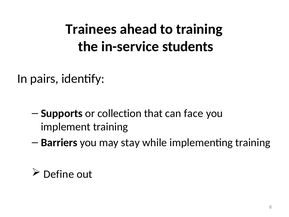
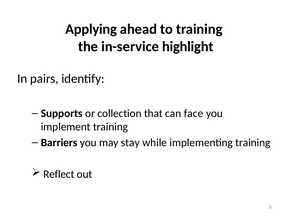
Trainees: Trainees -> Applying
students: students -> highlight
Define: Define -> Reflect
